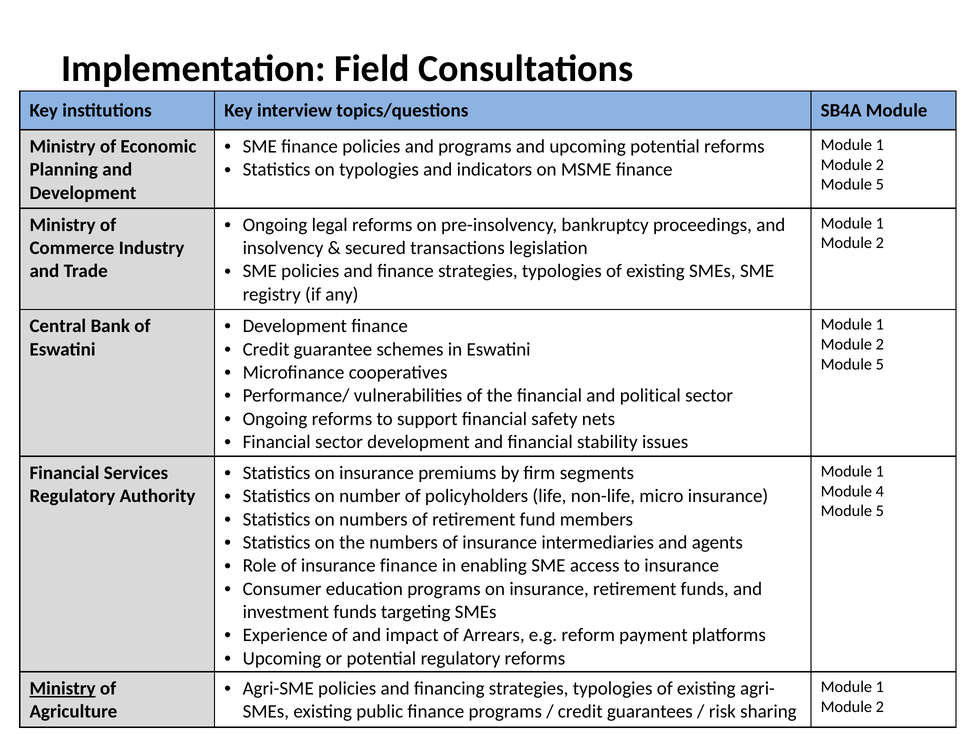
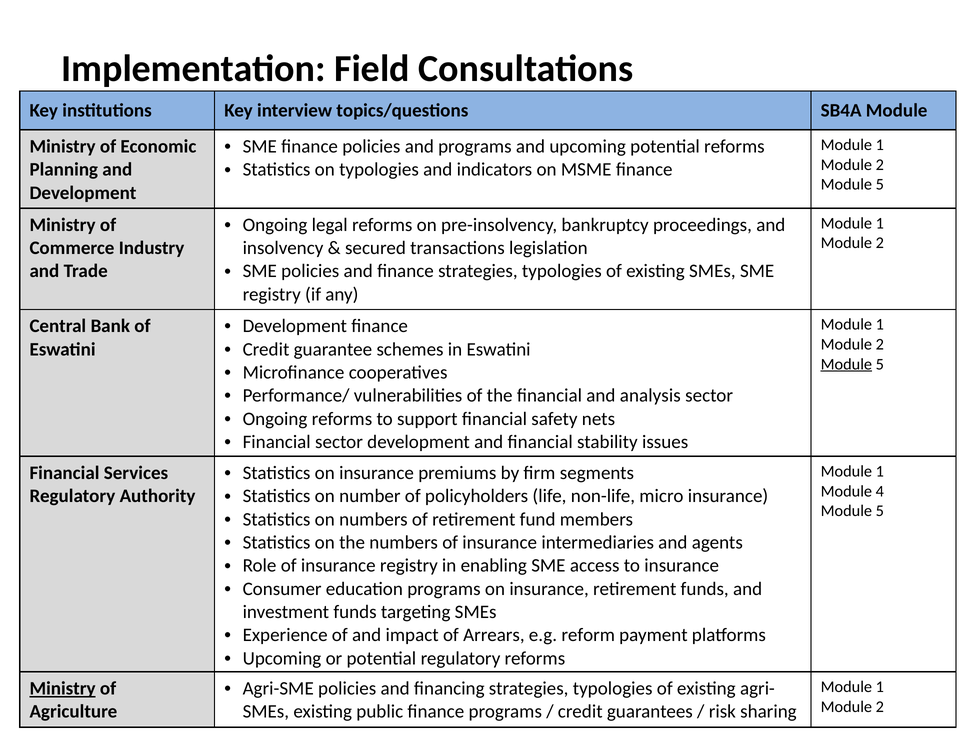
Module at (846, 364) underline: none -> present
political: political -> analysis
insurance finance: finance -> registry
